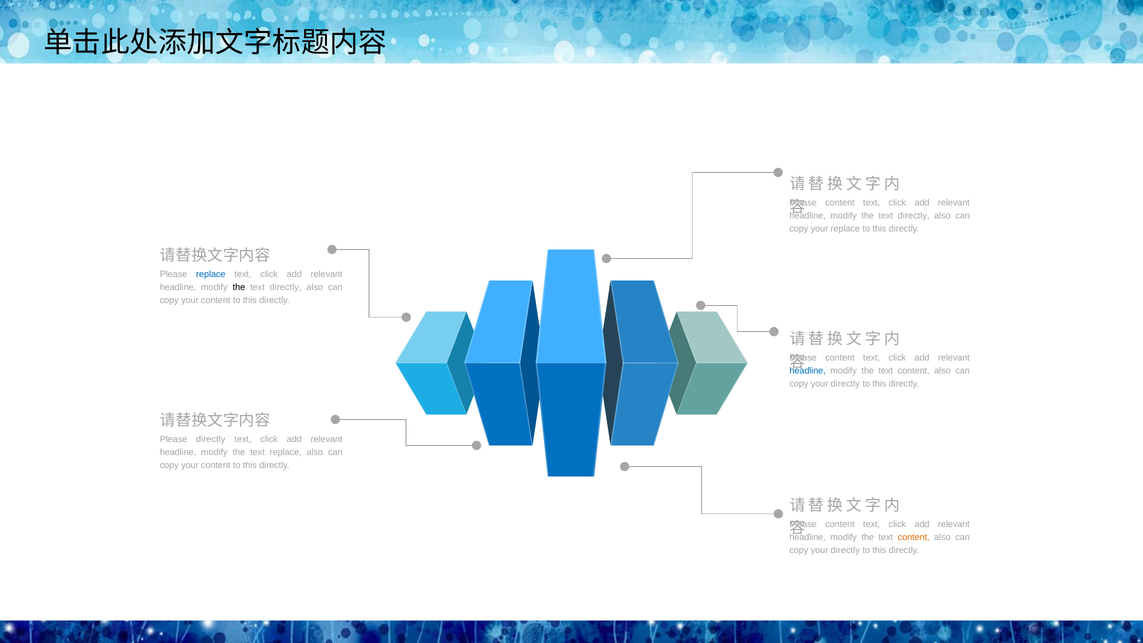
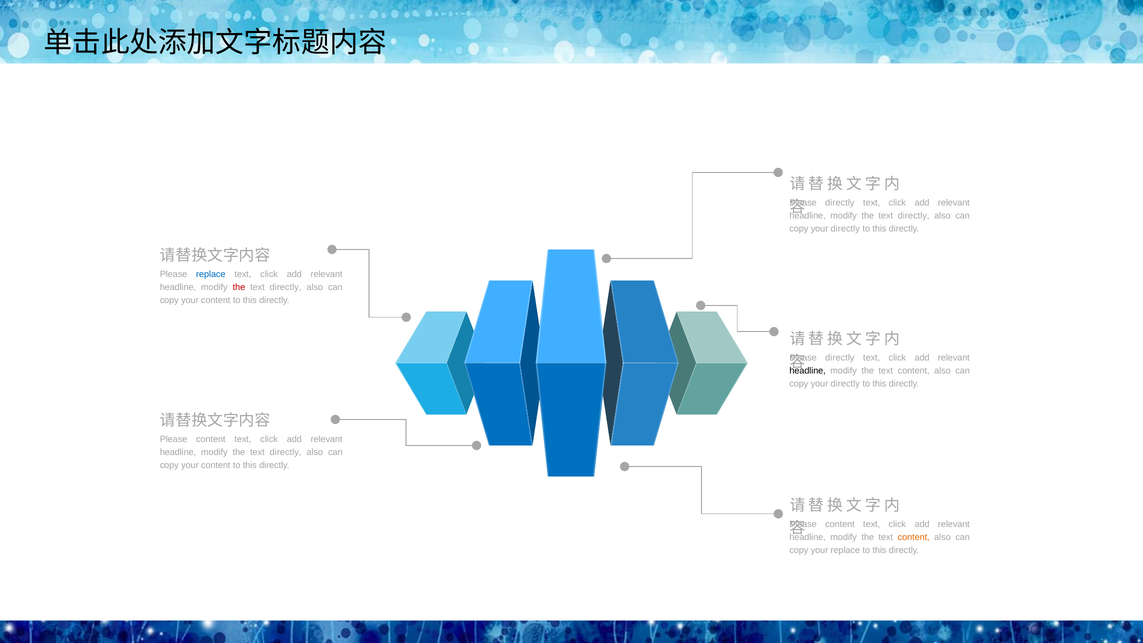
content at (840, 203): content -> directly
replace at (845, 229): replace -> directly
the at (239, 287) colour: black -> red
content at (840, 358): content -> directly
headline at (808, 371) colour: blue -> black
directly at (211, 439): directly -> content
replace at (286, 452): replace -> directly
directly at (845, 550): directly -> replace
